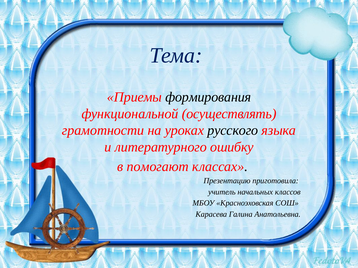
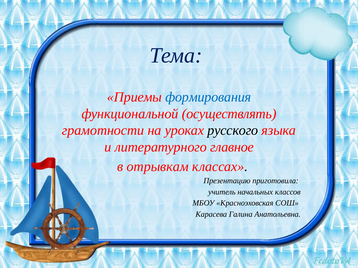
формирования colour: black -> blue
ошибку: ошибку -> главное
помогают: помогают -> отрывкам
